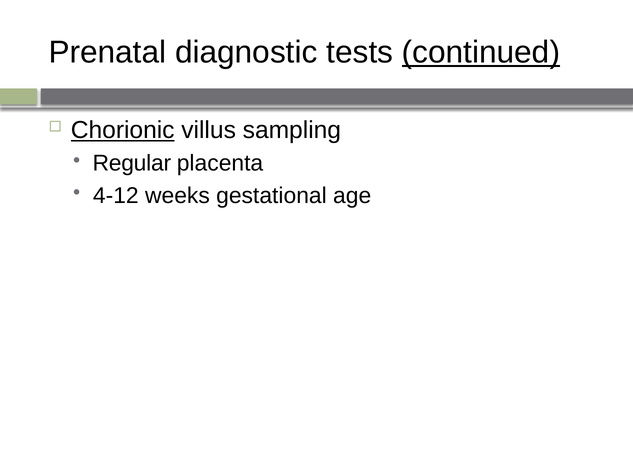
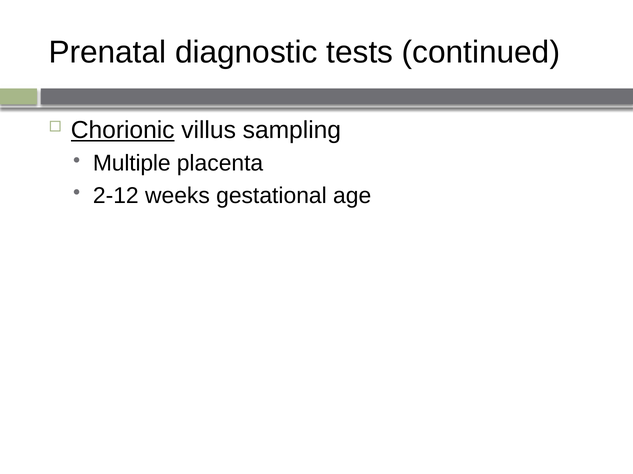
continued underline: present -> none
Regular: Regular -> Multiple
4-12: 4-12 -> 2-12
